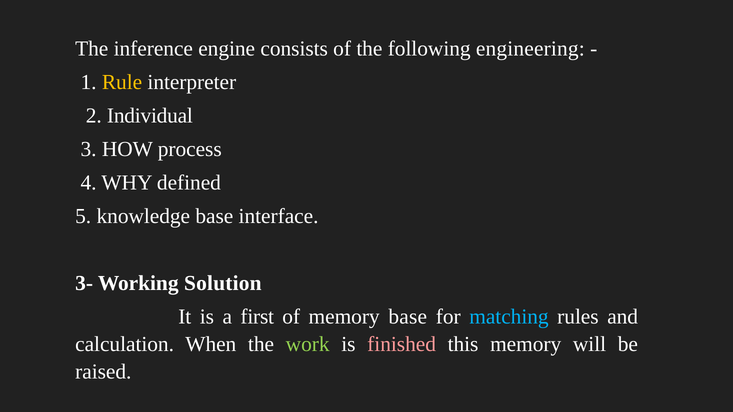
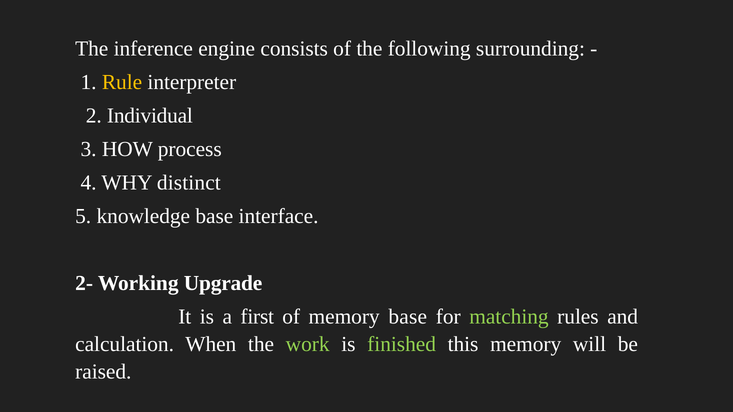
engineering: engineering -> surrounding
defined: defined -> distinct
3-: 3- -> 2-
Solution: Solution -> Upgrade
matching colour: light blue -> light green
finished colour: pink -> light green
